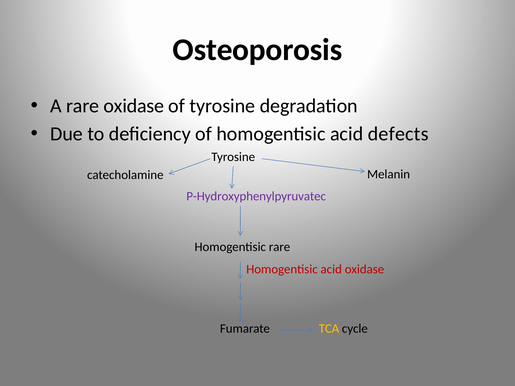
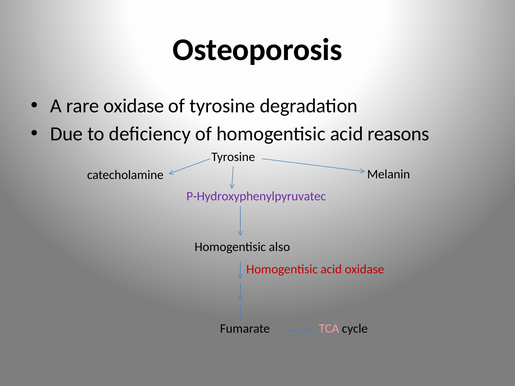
defects: defects -> reasons
Homogentisic rare: rare -> also
TCA colour: yellow -> pink
